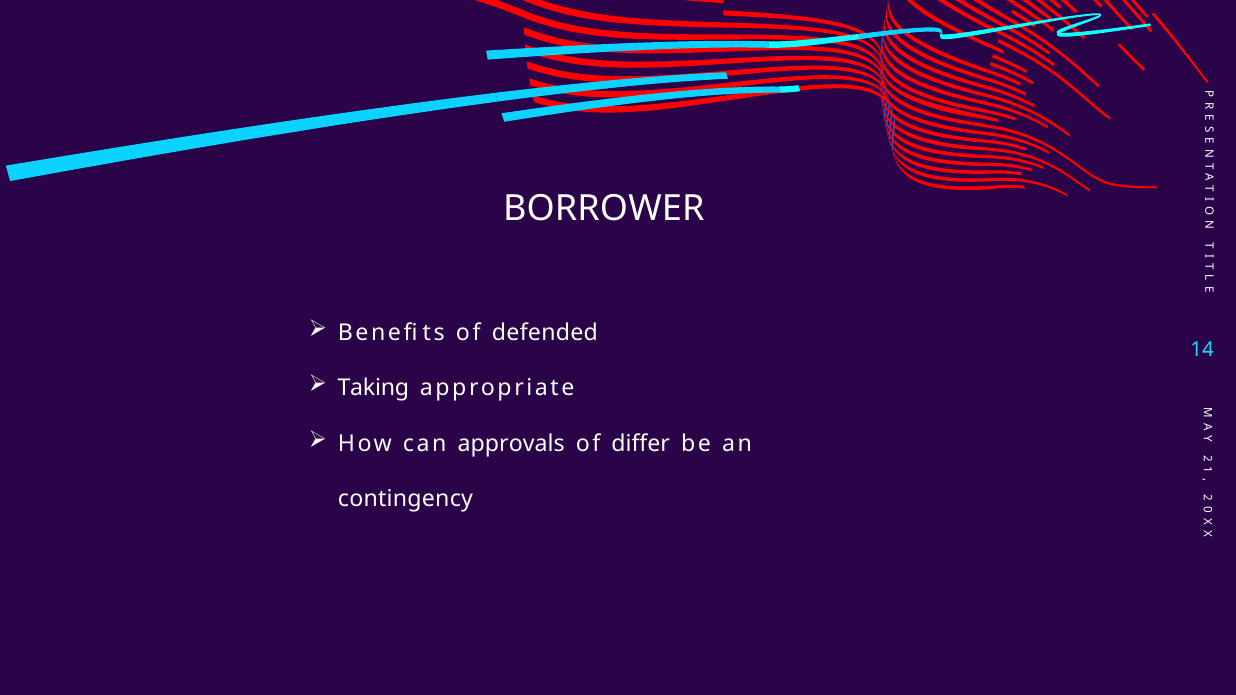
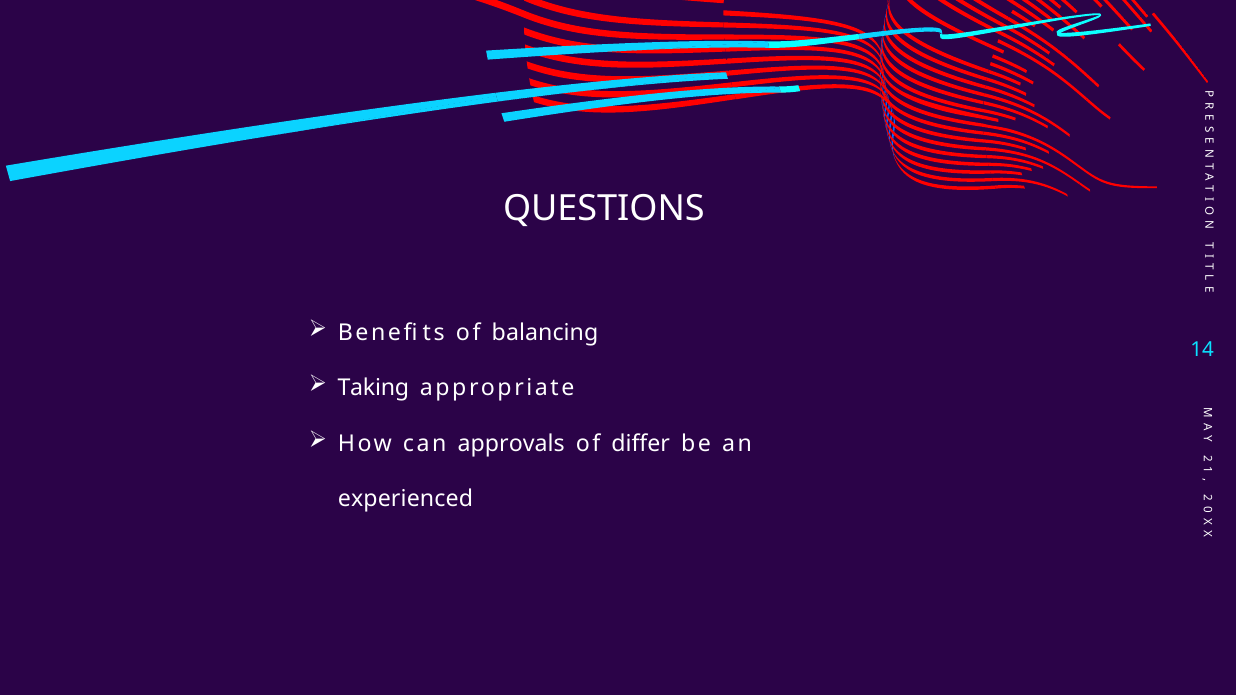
BORROWER: BORROWER -> QUESTIONS
defended: defended -> balancing
contingency: contingency -> experienced
